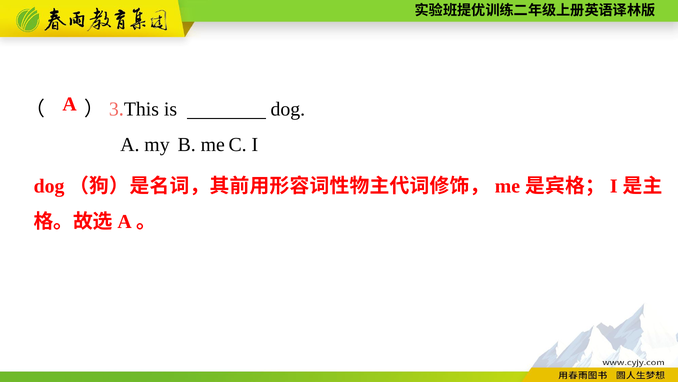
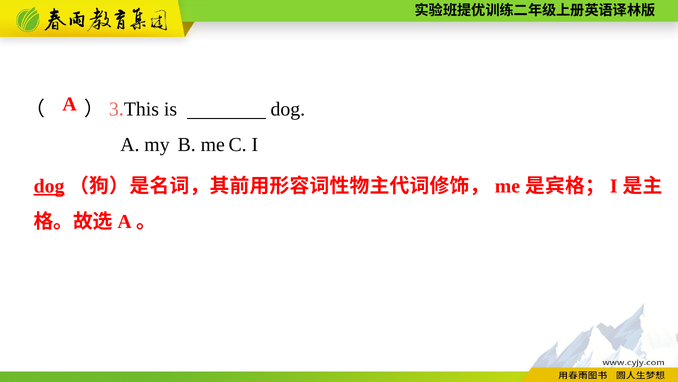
dog at (49, 186) underline: none -> present
